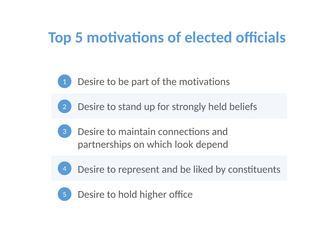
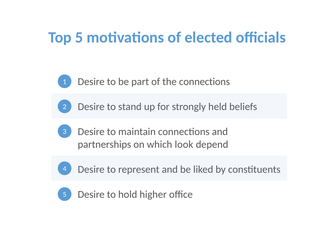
the motivations: motivations -> connections
